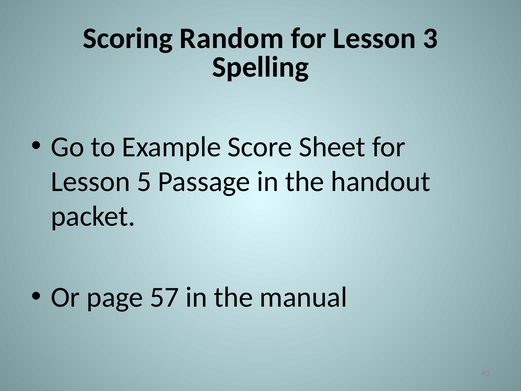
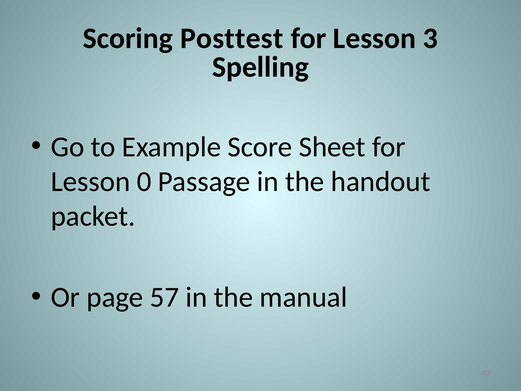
Random: Random -> Posttest
5: 5 -> 0
